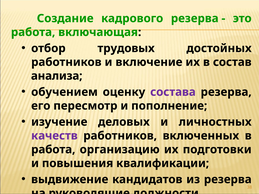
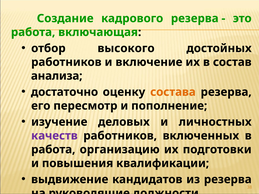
трудовых: трудовых -> высокого
обучением: обучением -> достаточно
состава colour: purple -> orange
